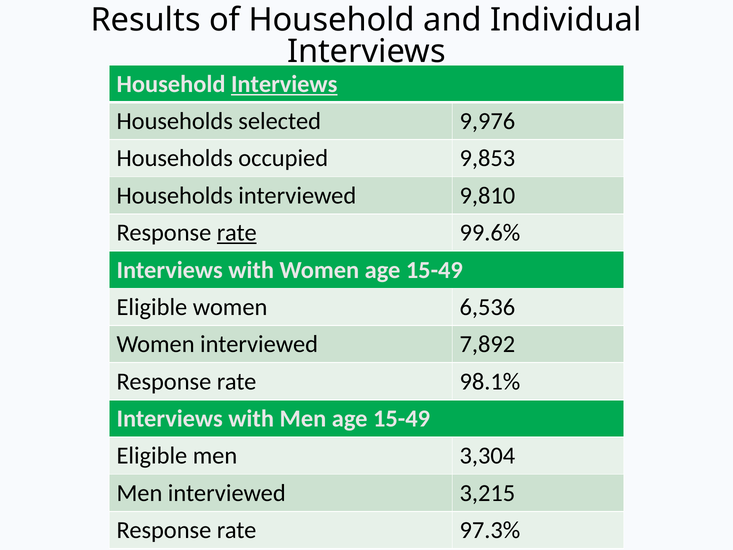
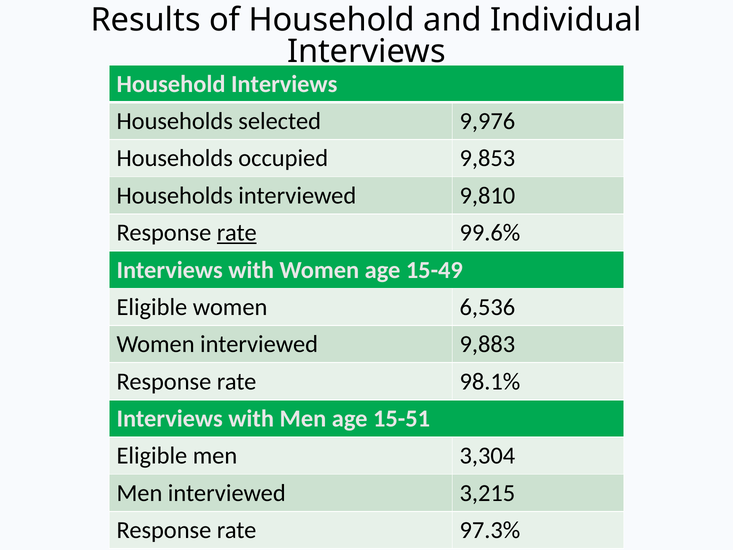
Interviews at (284, 84) underline: present -> none
7,892: 7,892 -> 9,883
Men age 15-49: 15-49 -> 15-51
